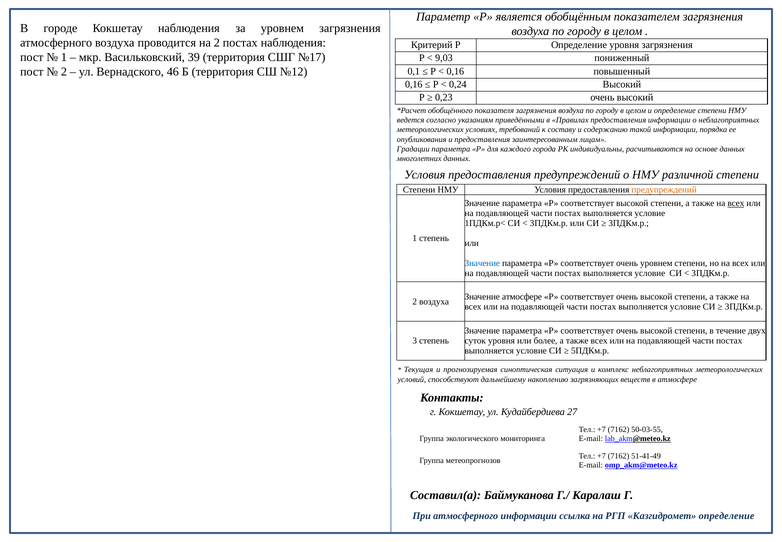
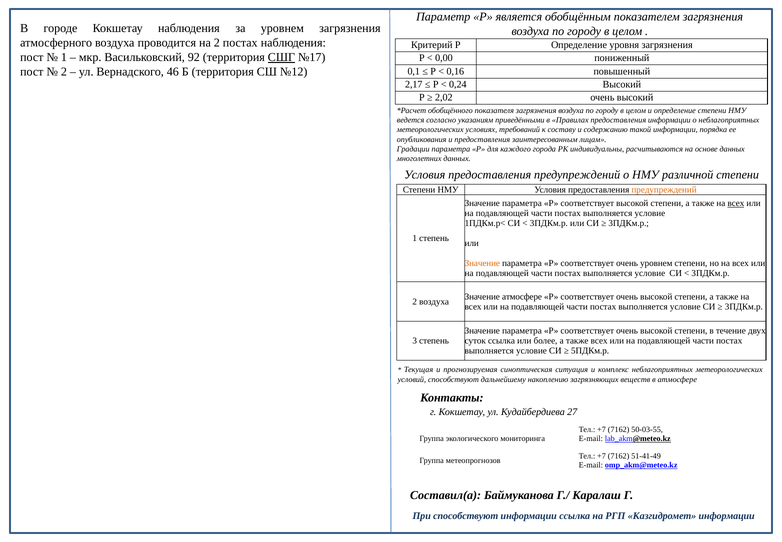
39: 39 -> 92
СШГ underline: none -> present
9,03: 9,03 -> 0,00
0,16 at (414, 84): 0,16 -> 2,17
0,23: 0,23 -> 2,02
Значение at (482, 263) colour: blue -> orange
суток уровня: уровня -> ссылка
При атмосферного: атмосферного -> способствуют
Казгидромет определение: определение -> информации
